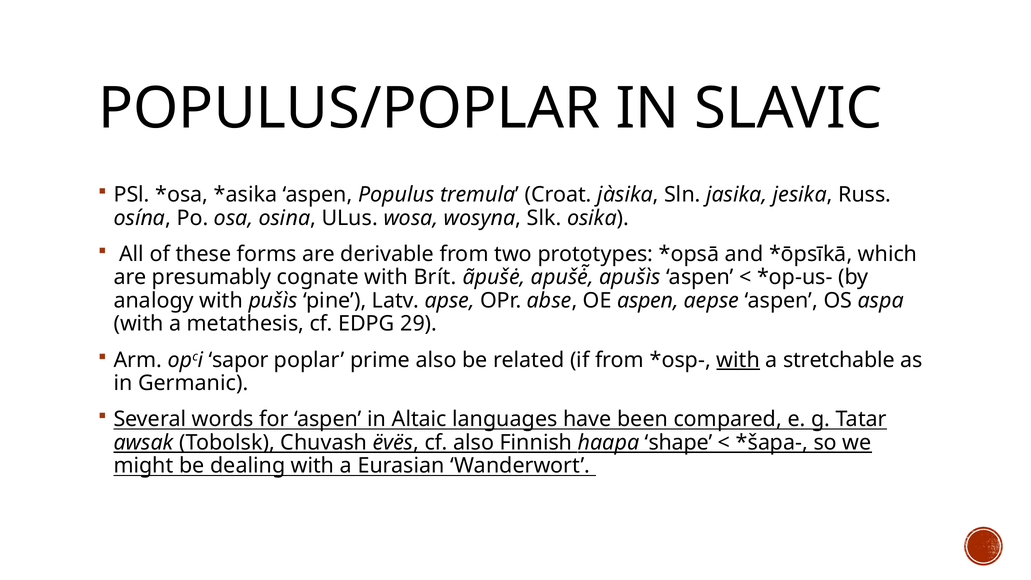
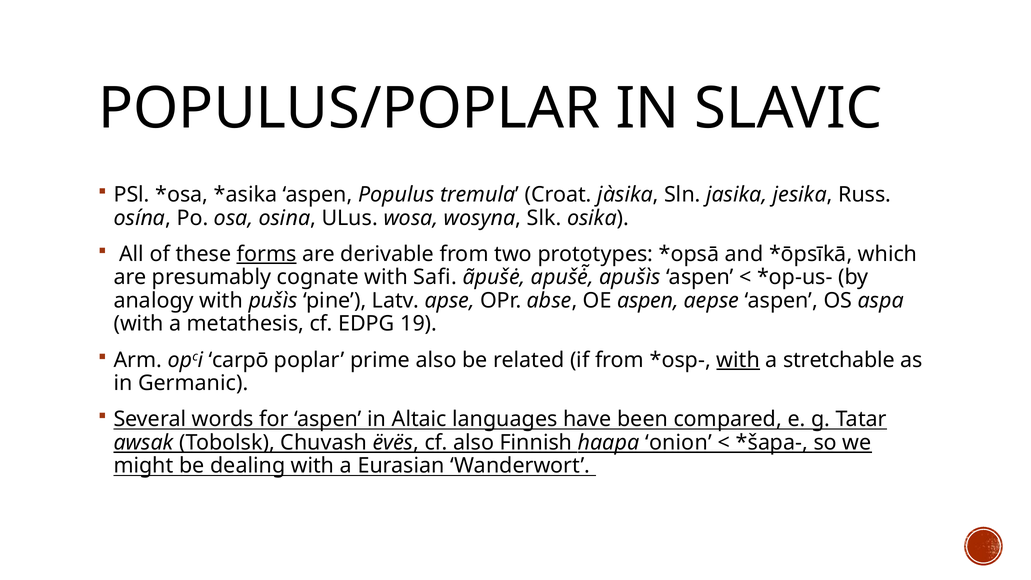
forms underline: none -> present
Brít: Brít -> Safi
29: 29 -> 19
sapor: sapor -> carpō
shape: shape -> onion
